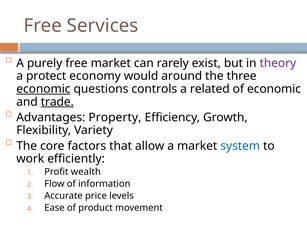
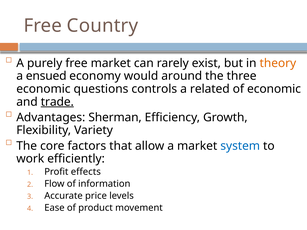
Services: Services -> Country
theory colour: purple -> orange
protect: protect -> ensued
economic at (43, 89) underline: present -> none
Property: Property -> Sherman
wealth: wealth -> effects
